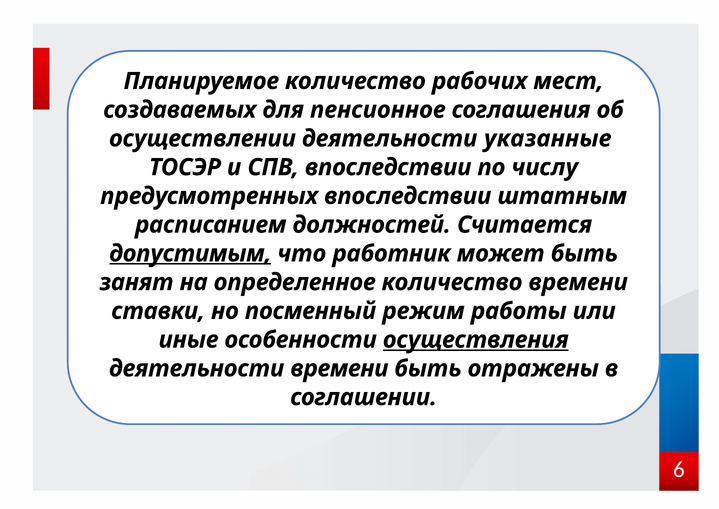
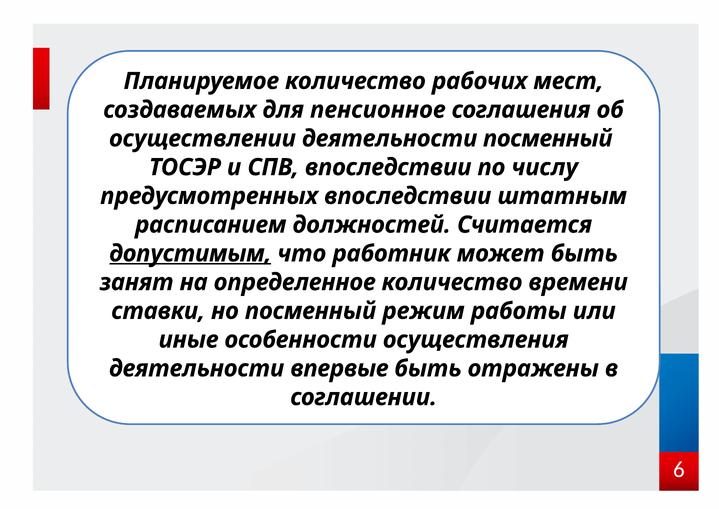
деятельности указанные: указанные -> посменный
осуществления underline: present -> none
деятельности времени: времени -> впервые
